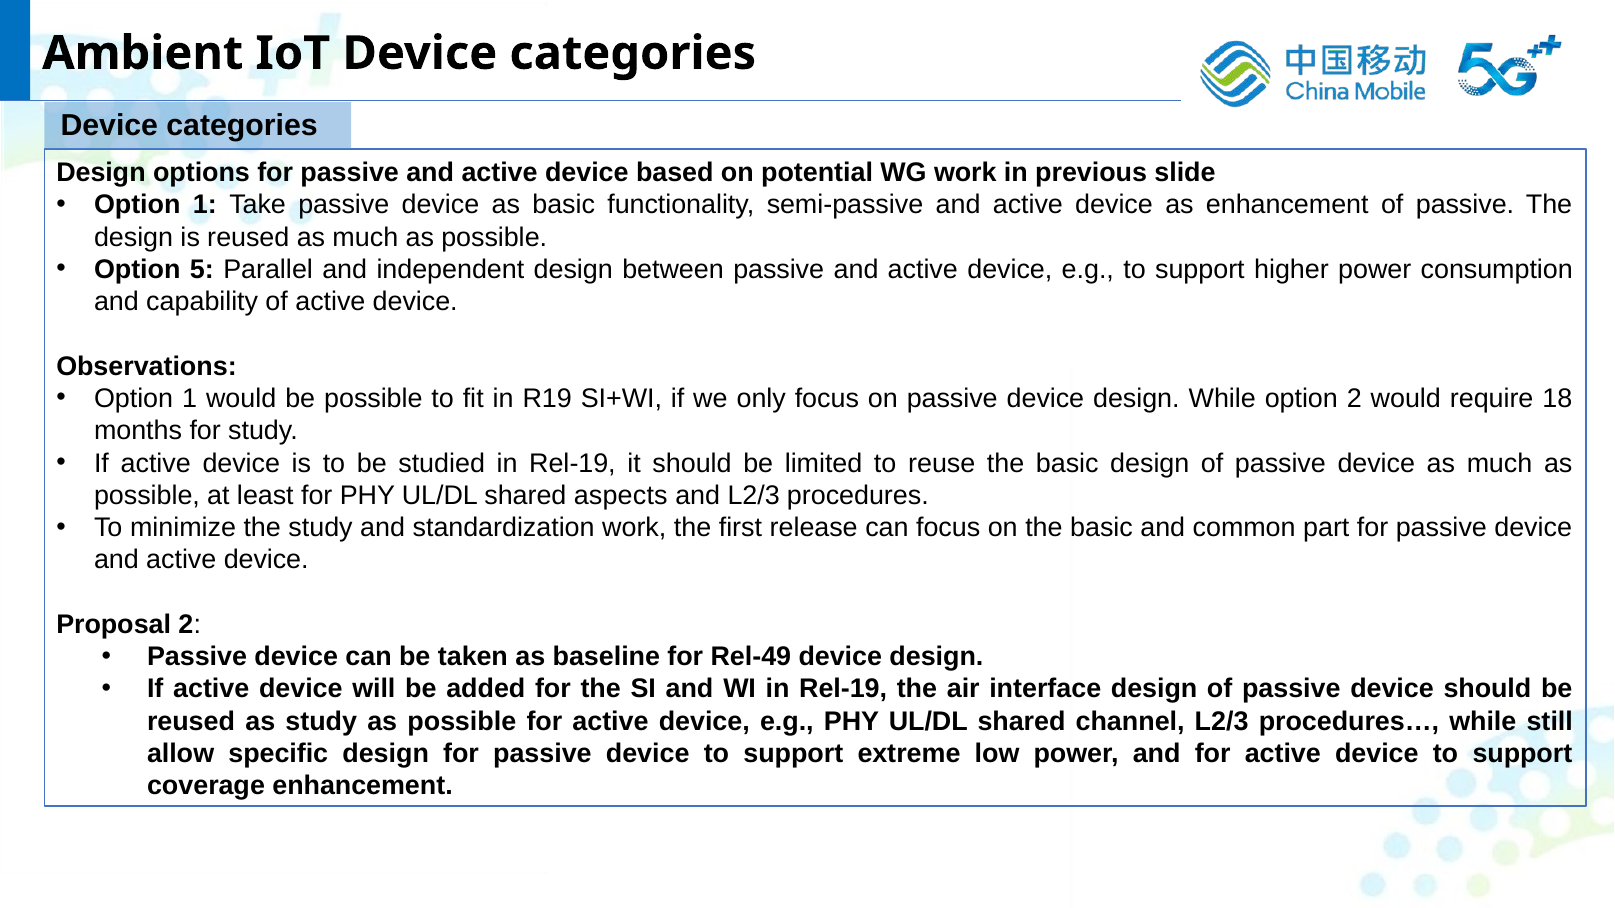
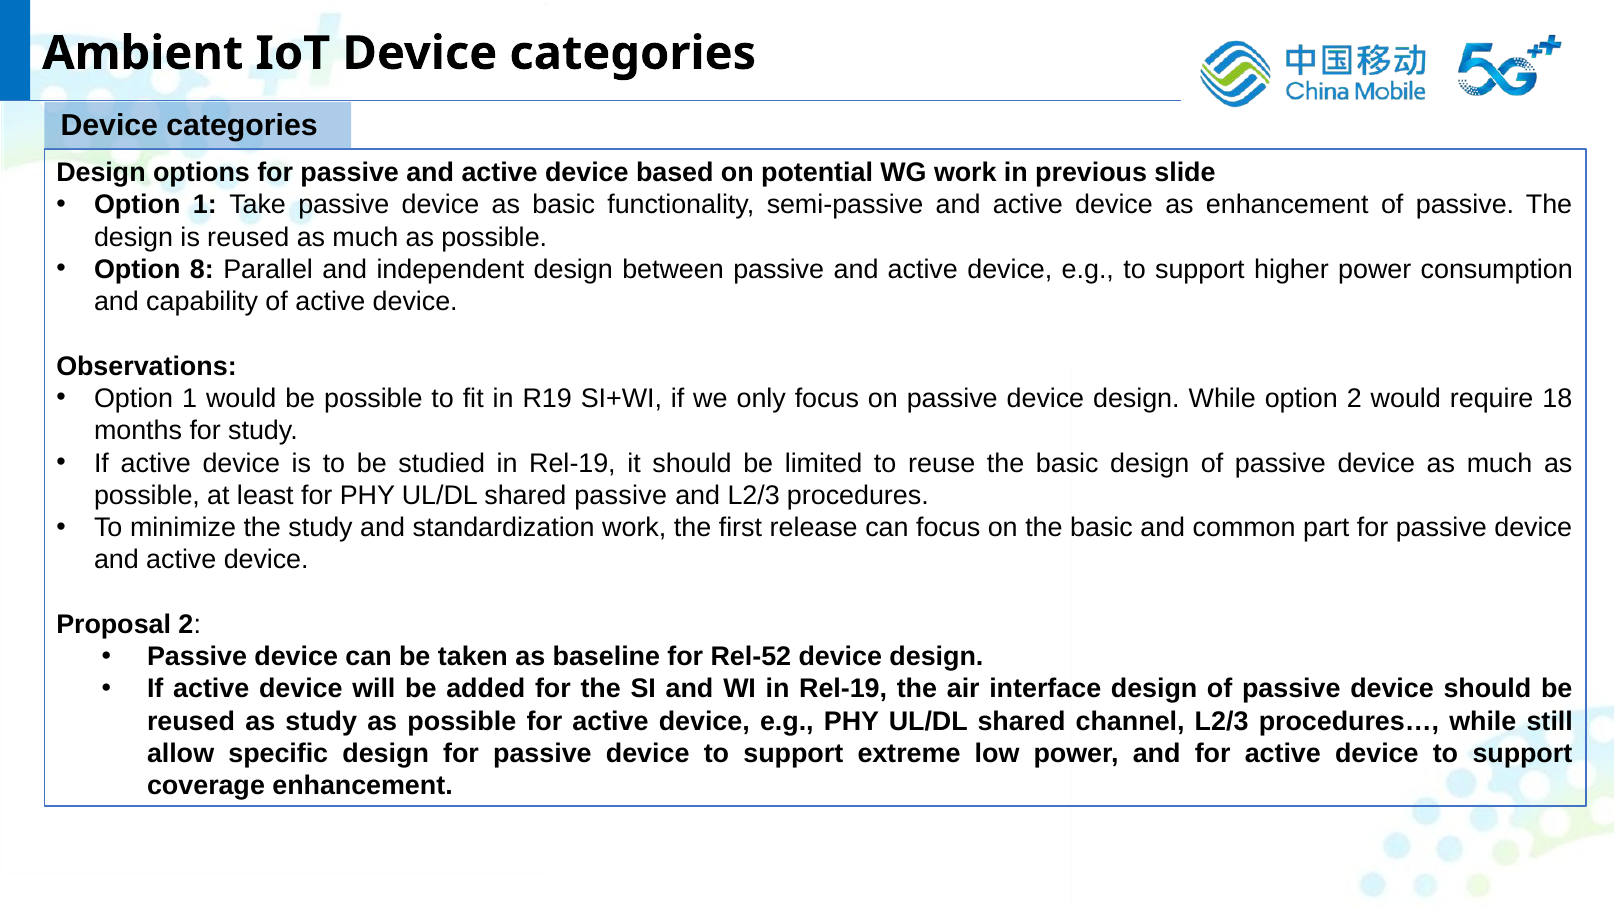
5: 5 -> 8
shared aspects: aspects -> passive
Rel-49: Rel-49 -> Rel-52
